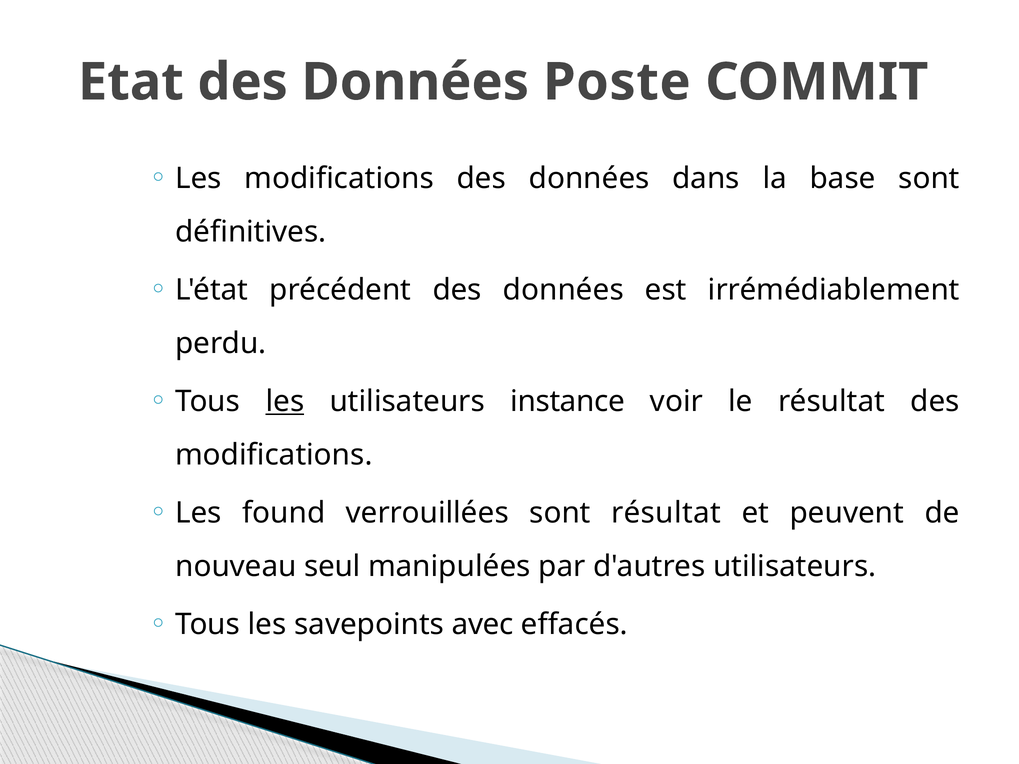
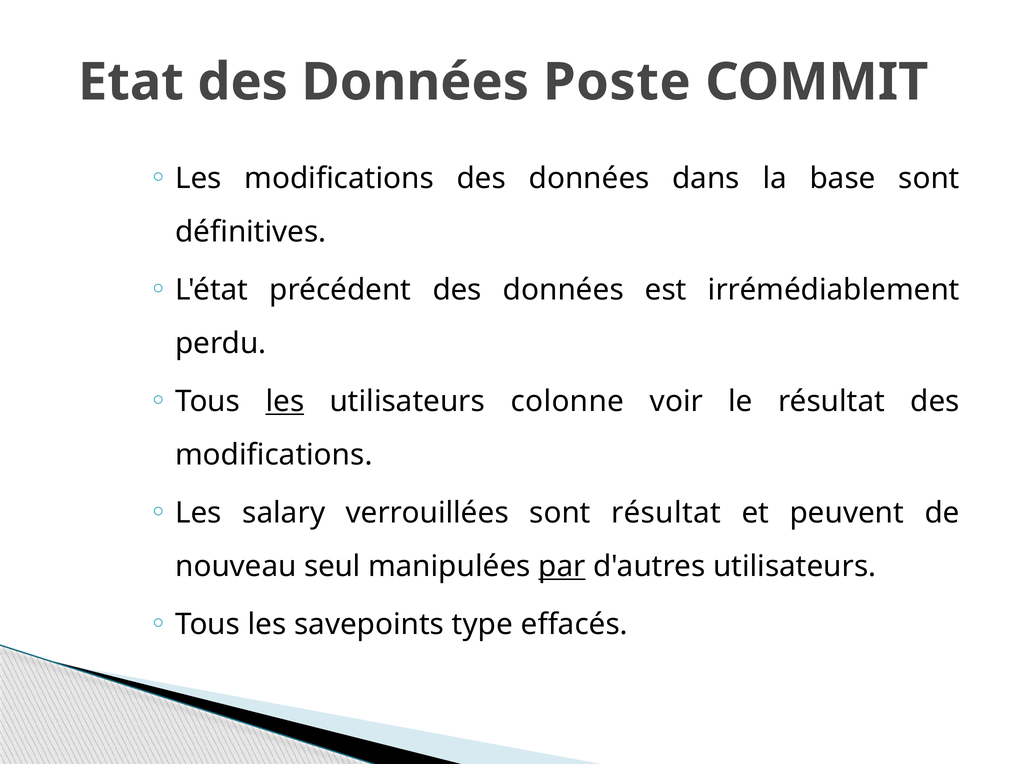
instance: instance -> colonne
found: found -> salary
par underline: none -> present
avec: avec -> type
